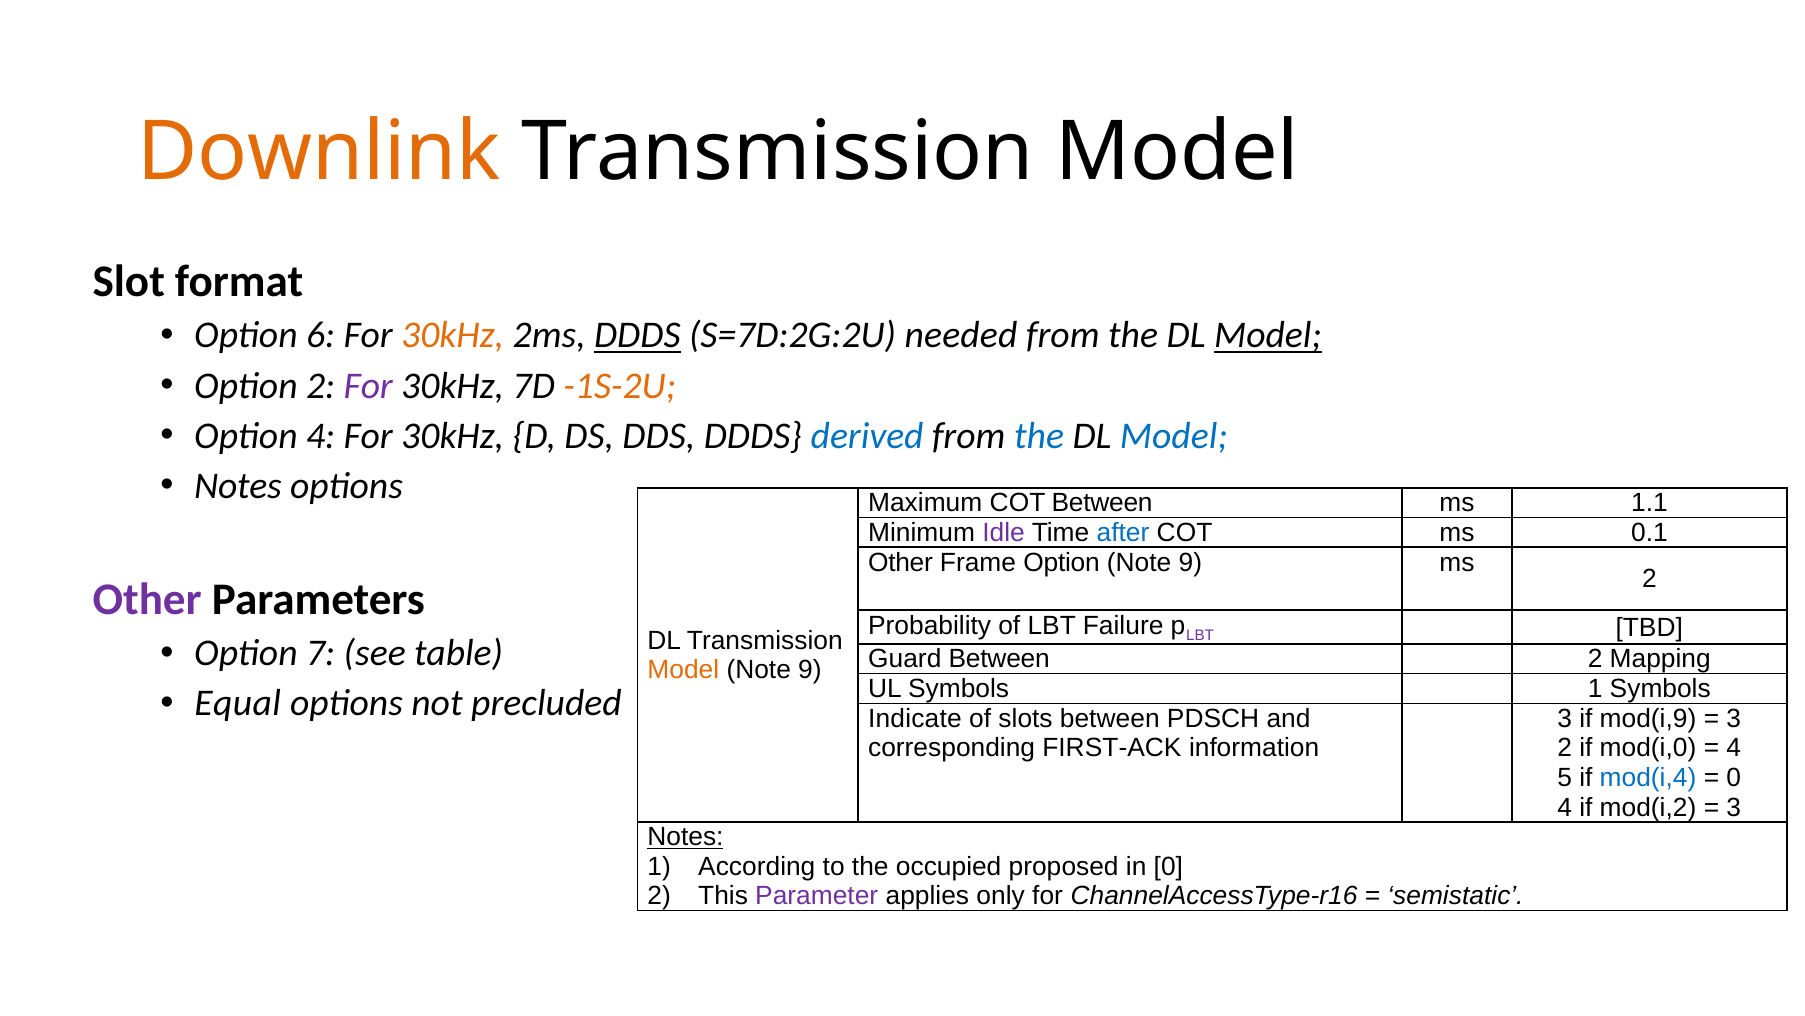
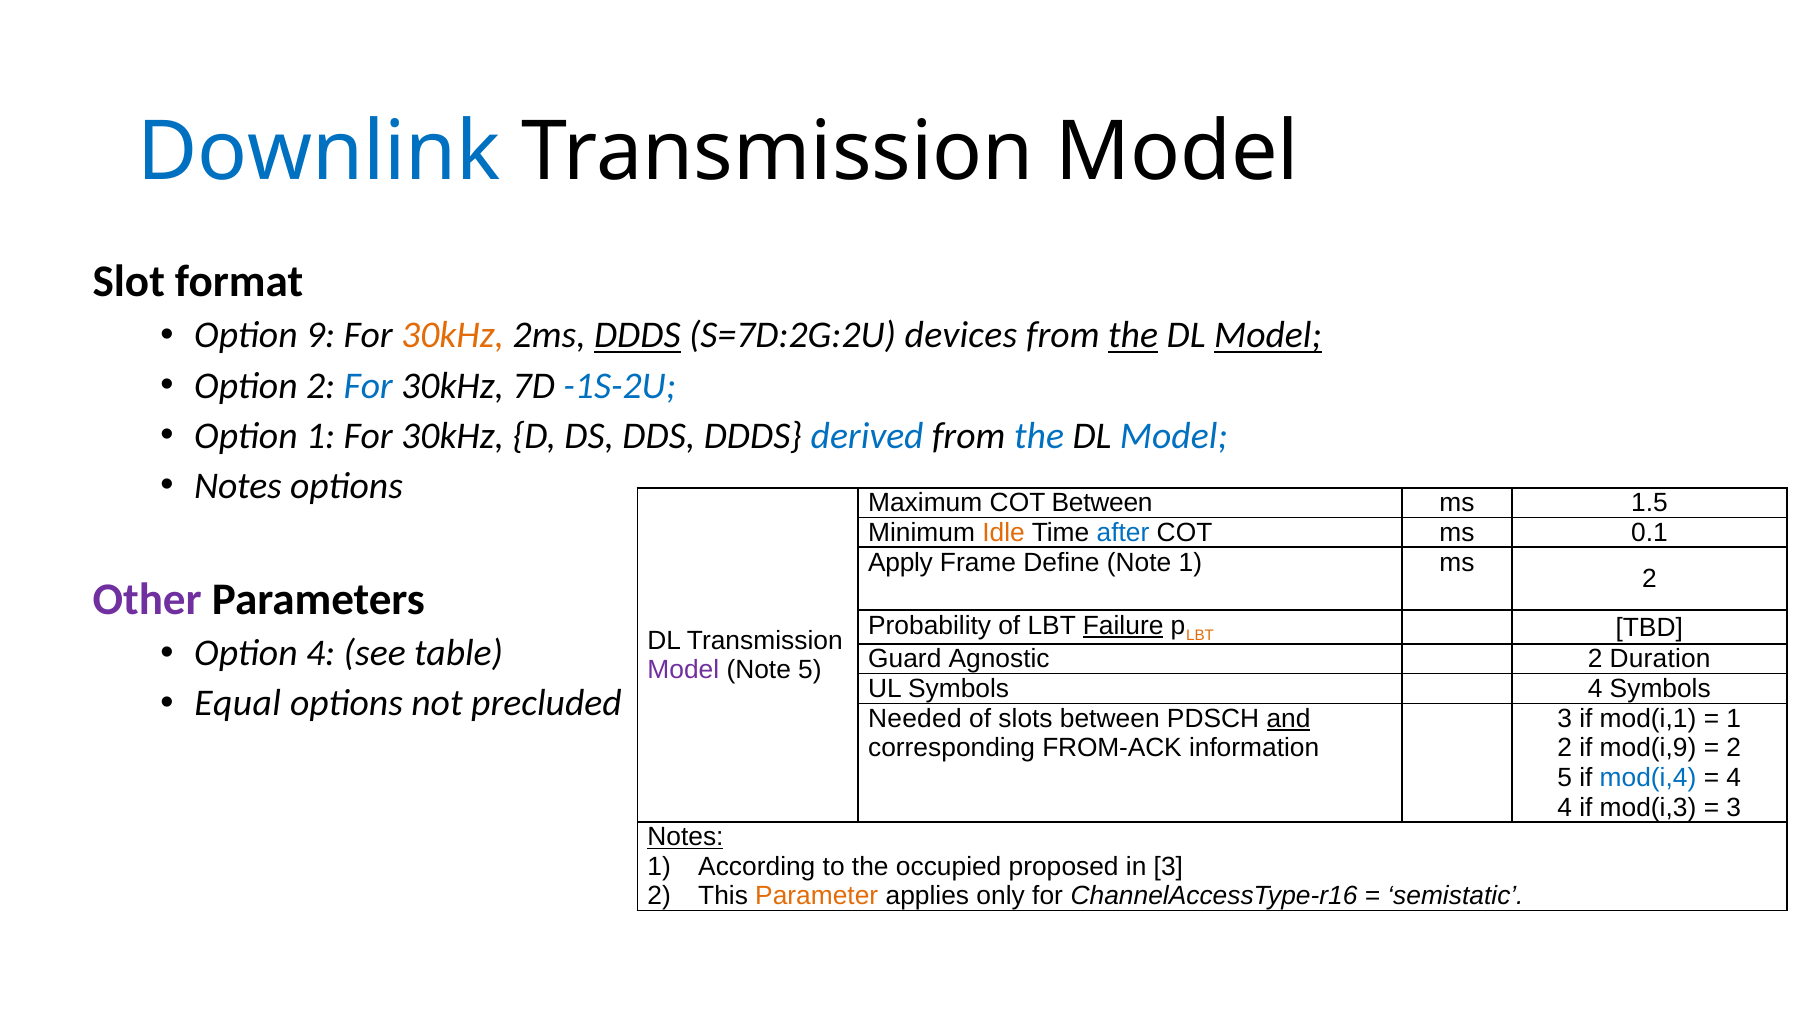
Downlink colour: orange -> blue
6: 6 -> 9
needed: needed -> devices
the at (1133, 335) underline: none -> present
For at (368, 385) colour: purple -> blue
-1S-2U colour: orange -> blue
Option 4: 4 -> 1
1.1: 1.1 -> 1.5
Idle colour: purple -> orange
Other at (901, 562): Other -> Apply
Frame Option: Option -> Define
9 at (1190, 562): 9 -> 1
Failure underline: none -> present
LBT at (1200, 635) colour: purple -> orange
Option 7: 7 -> 4
Guard Between: Between -> Agnostic
Mapping: Mapping -> Duration
Model at (683, 670) colour: orange -> purple
9 at (810, 670): 9 -> 5
Symbols 1: 1 -> 4
Indicate: Indicate -> Needed
and underline: none -> present
mod(i,9: mod(i,9 -> mod(i,1
3 at (1734, 718): 3 -> 1
FIRST-ACK: FIRST-ACK -> FROM-ACK
mod(i,0: mod(i,0 -> mod(i,9
4 at (1734, 748): 4 -> 2
0 at (1734, 777): 0 -> 4
mod(i,2: mod(i,2 -> mod(i,3
in 0: 0 -> 3
Parameter colour: purple -> orange
